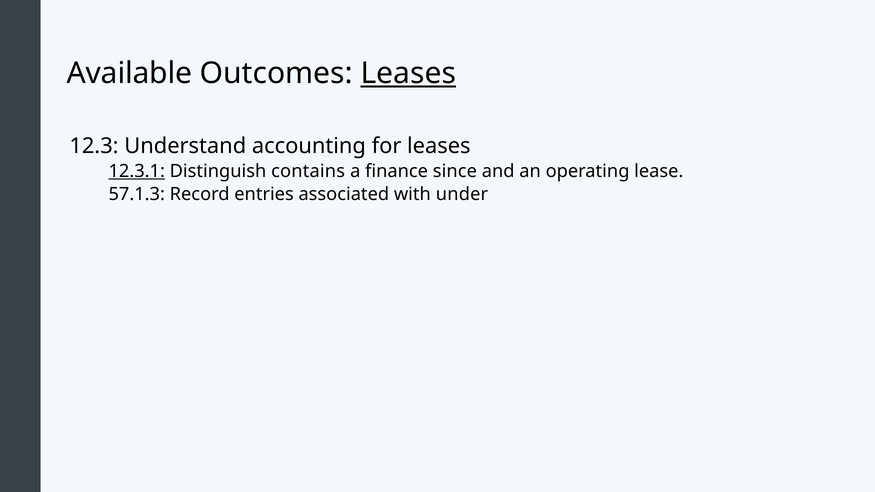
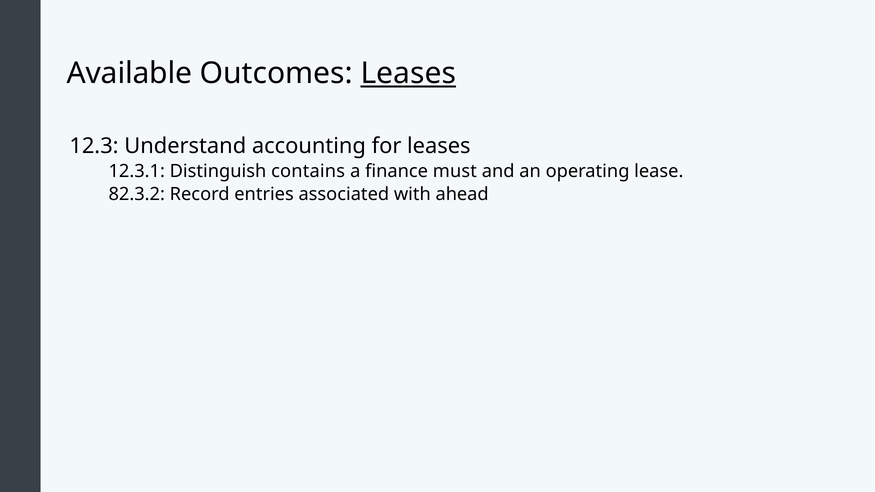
12.3.1 underline: present -> none
since: since -> must
57.1.3: 57.1.3 -> 82.3.2
under: under -> ahead
